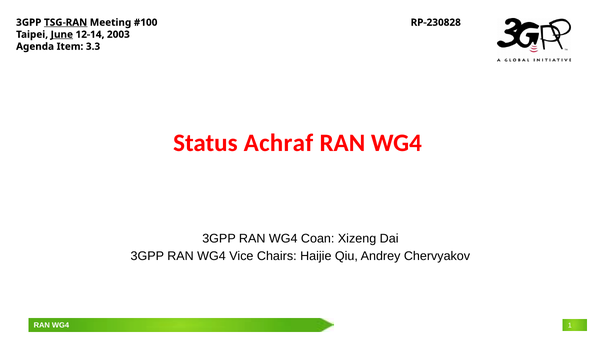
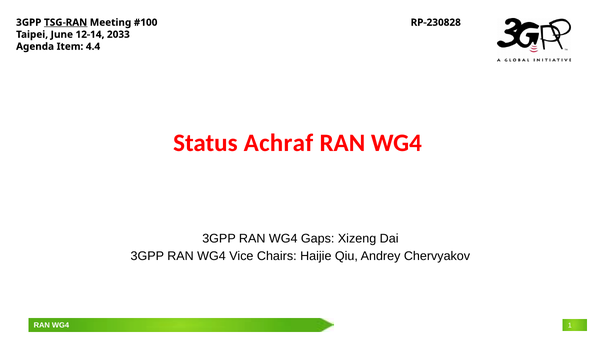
June underline: present -> none
2003: 2003 -> 2033
3.3: 3.3 -> 4.4
Coan: Coan -> Gaps
